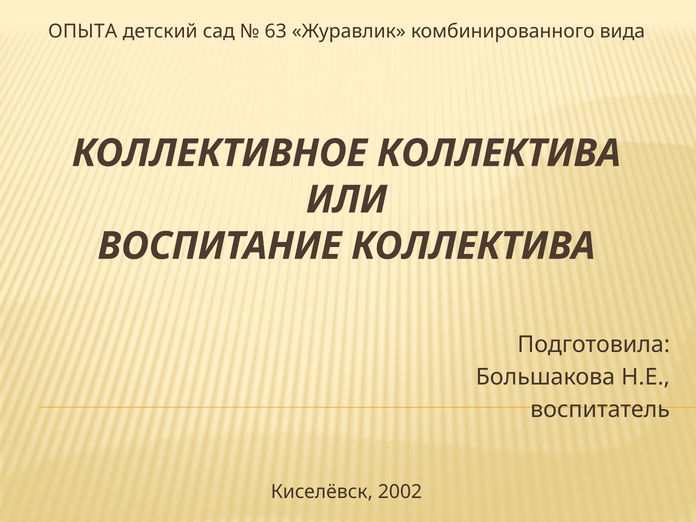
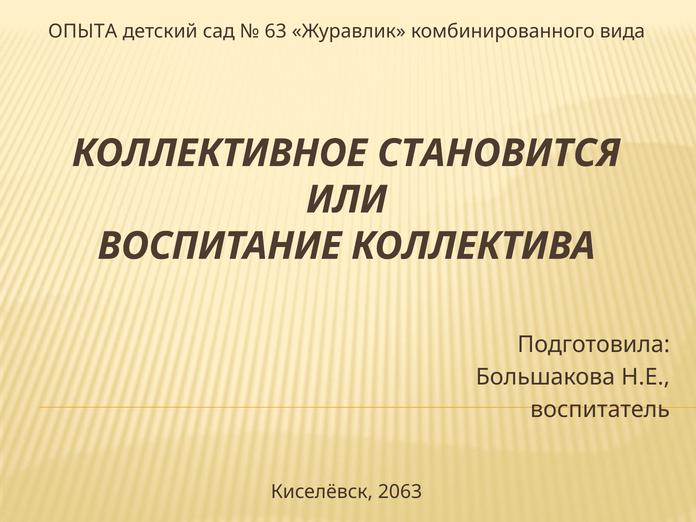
КОЛЛЕКТИВНОЕ КОЛЛЕКТИВА: КОЛЛЕКТИВА -> СТАНОВИТСЯ
2002: 2002 -> 2063
